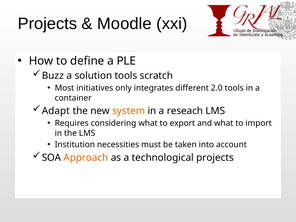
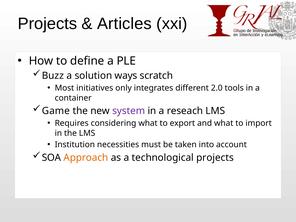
Moodle: Moodle -> Articles
solution tools: tools -> ways
Adapt: Adapt -> Game
system colour: orange -> purple
